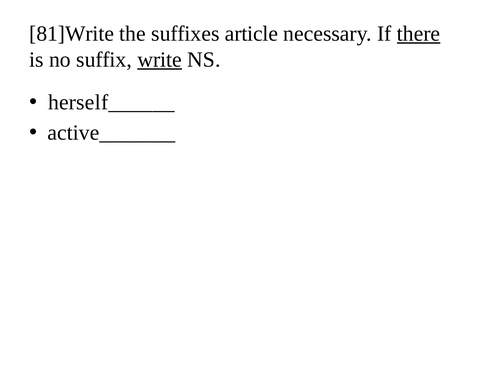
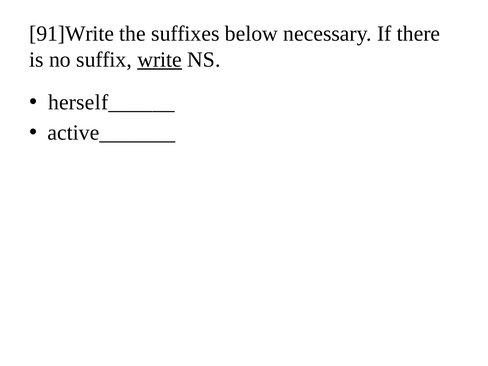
81]Write: 81]Write -> 91]Write
article: article -> below
there underline: present -> none
